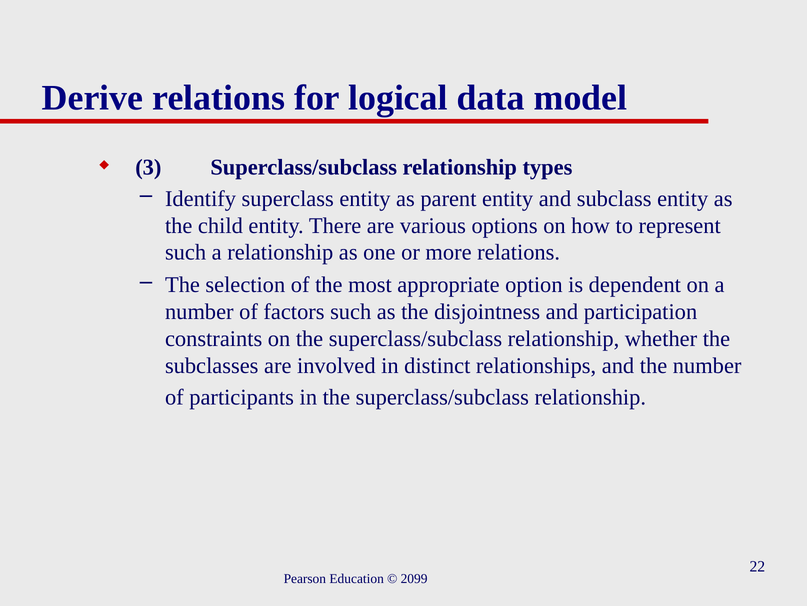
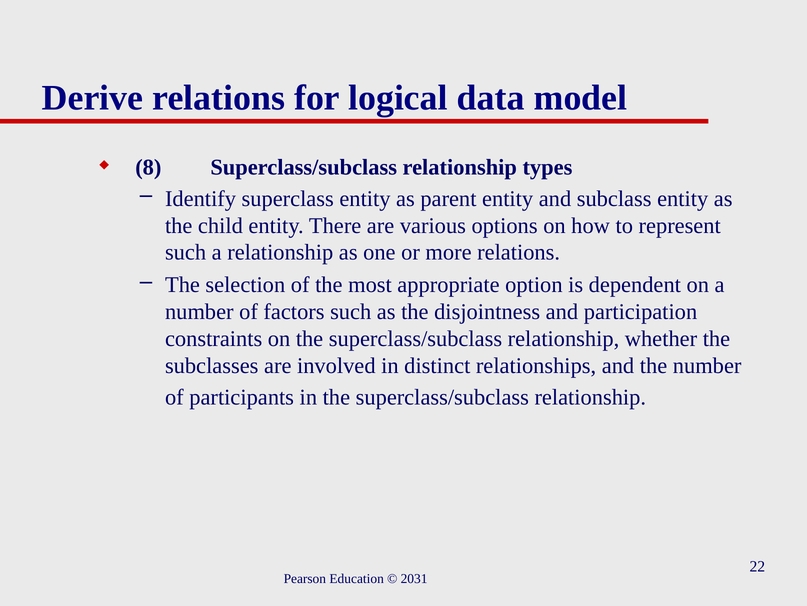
3: 3 -> 8
2099: 2099 -> 2031
